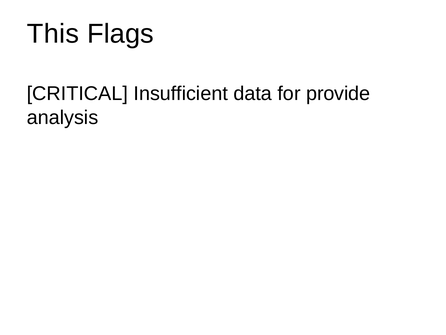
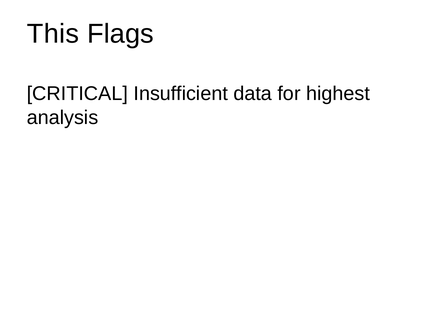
provide: provide -> highest
